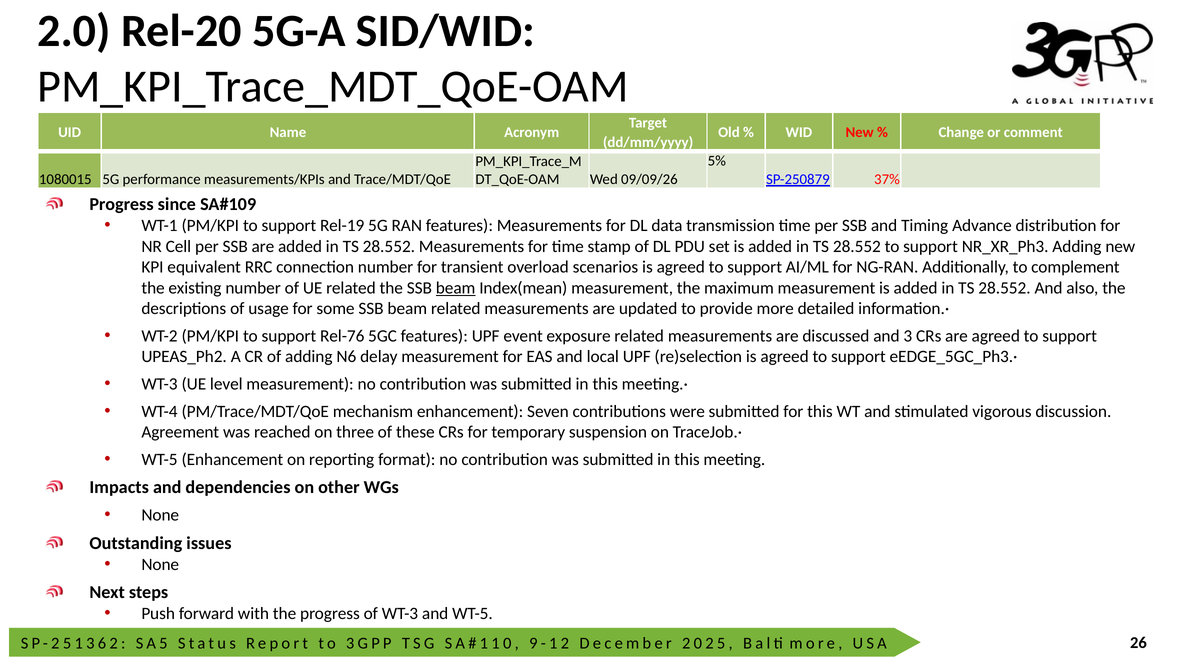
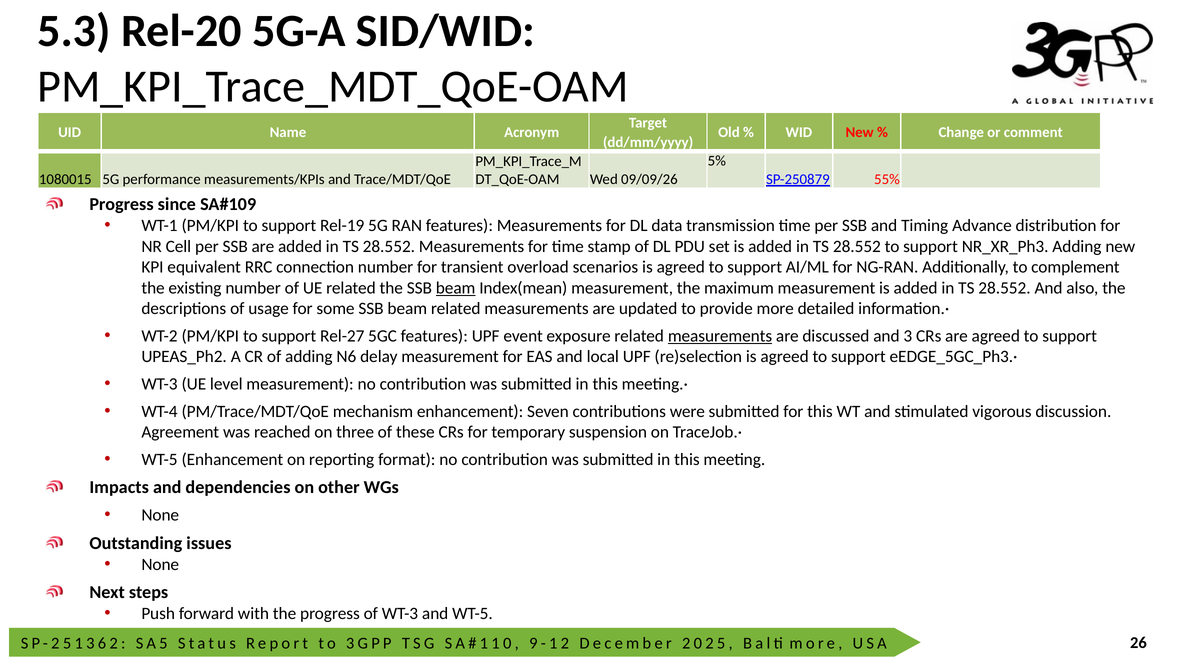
2.0: 2.0 -> 5.3
37%: 37% -> 55%
Rel-76: Rel-76 -> Rel-27
measurements at (720, 336) underline: none -> present
